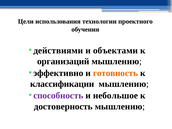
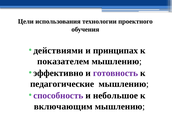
объектами: объектами -> принципах
организаций: организаций -> показателем
готовность colour: orange -> purple
классификации: классификации -> педагогические
достоверность: достоверность -> включающим
